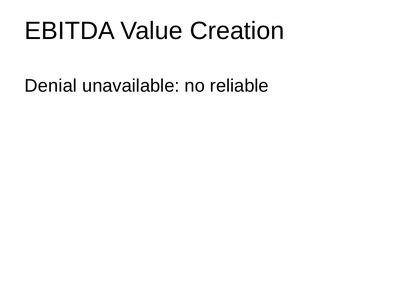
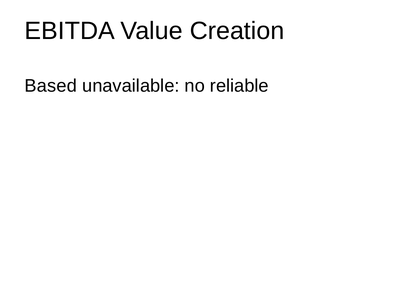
Denial: Denial -> Based
